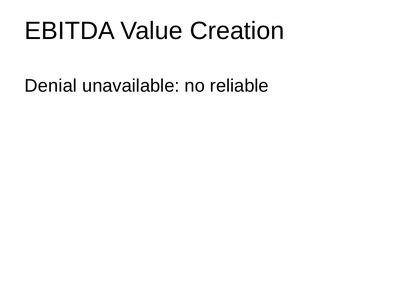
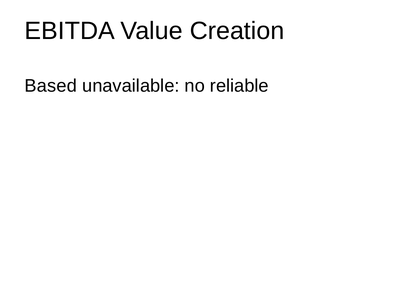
Denial: Denial -> Based
